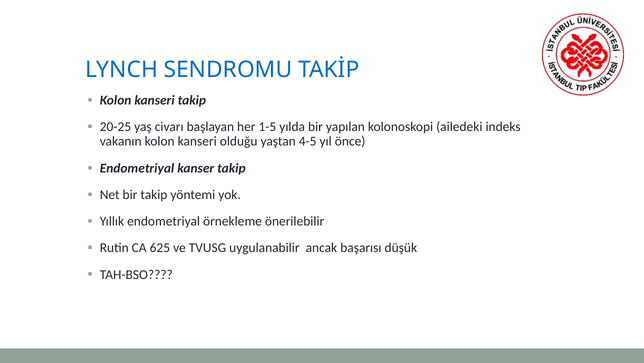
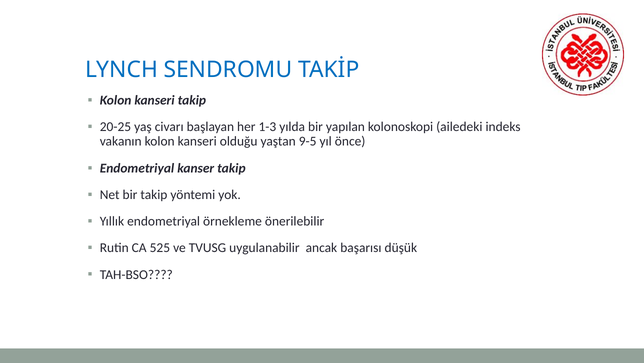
1-5: 1-5 -> 1-3
4-5: 4-5 -> 9-5
625: 625 -> 525
